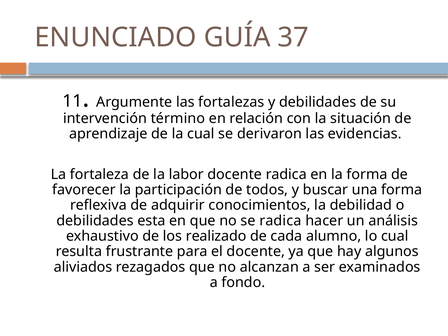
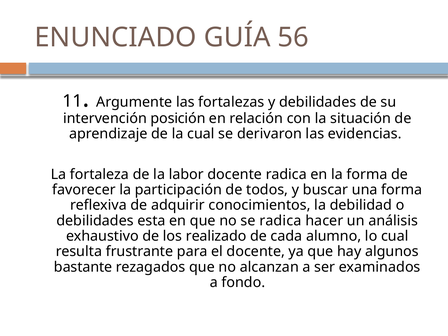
37: 37 -> 56
término: término -> posición
aliviados: aliviados -> bastante
